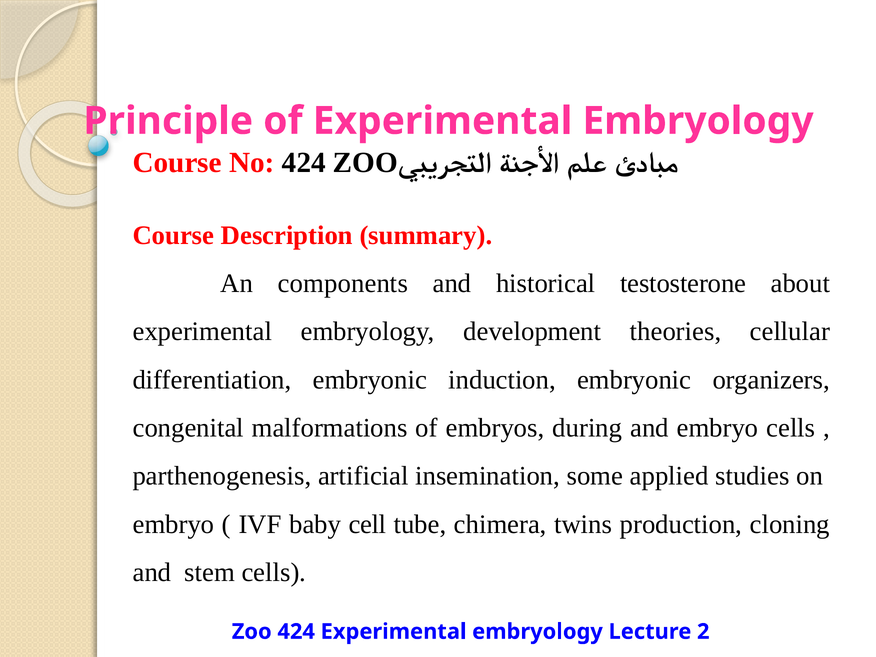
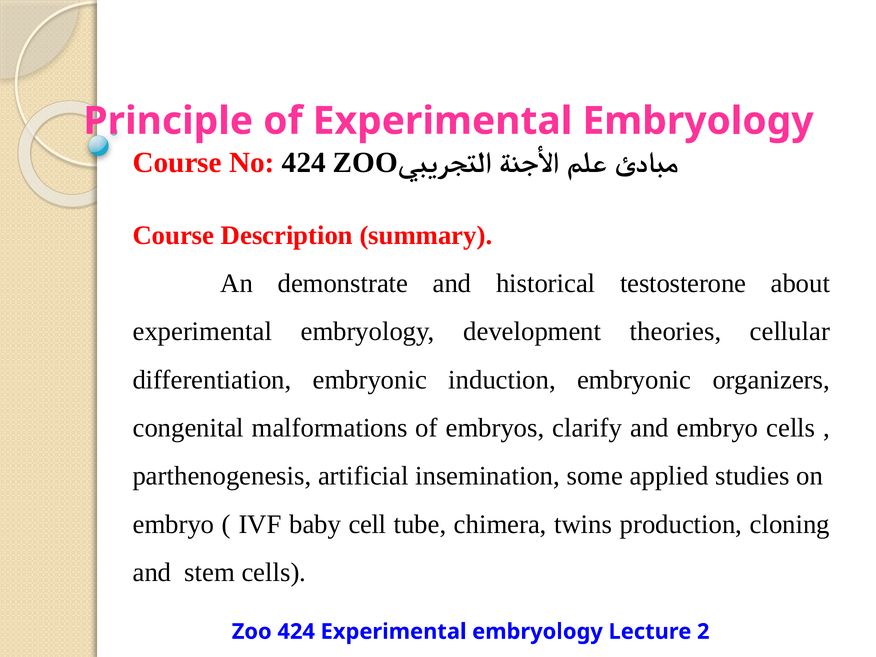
components: components -> demonstrate
during: during -> clarify
